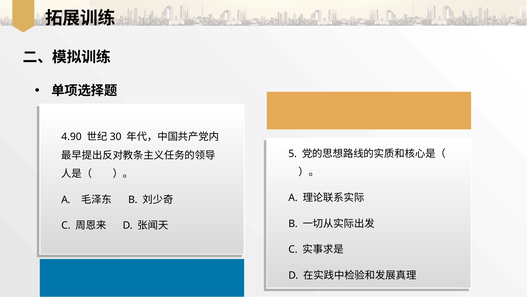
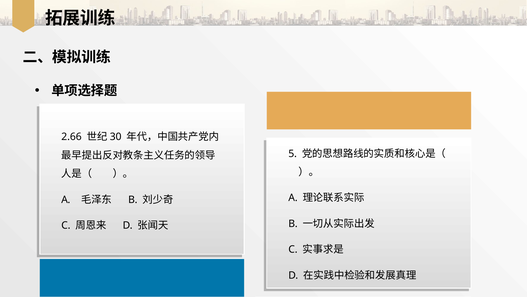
4.90: 4.90 -> 2.66
